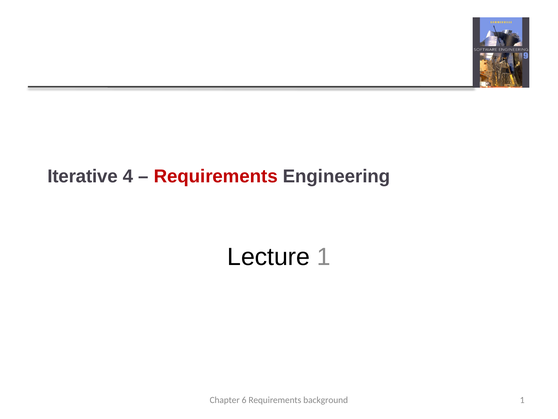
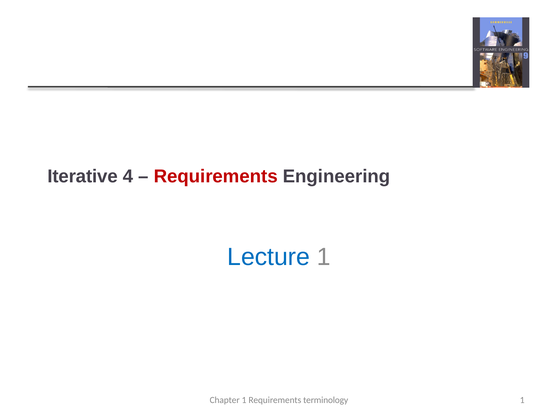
Lecture colour: black -> blue
Chapter 6: 6 -> 1
background: background -> terminology
